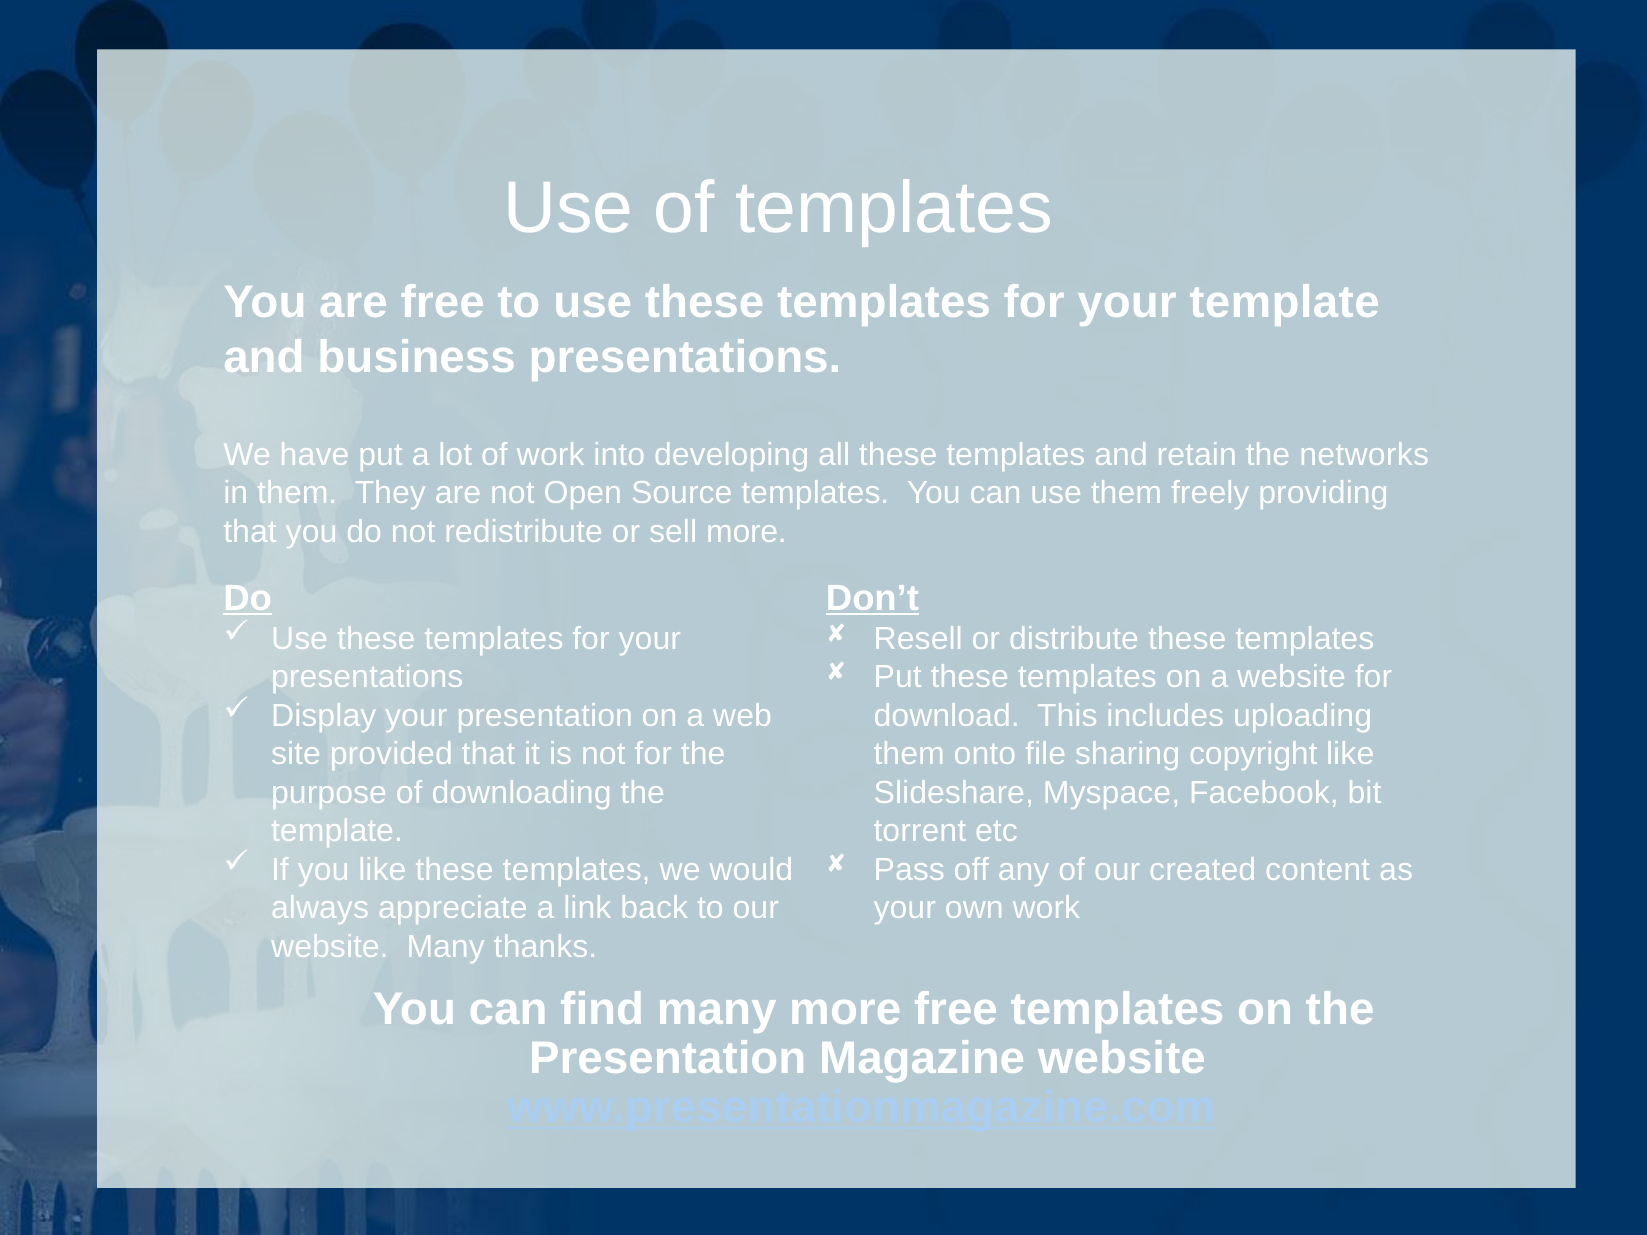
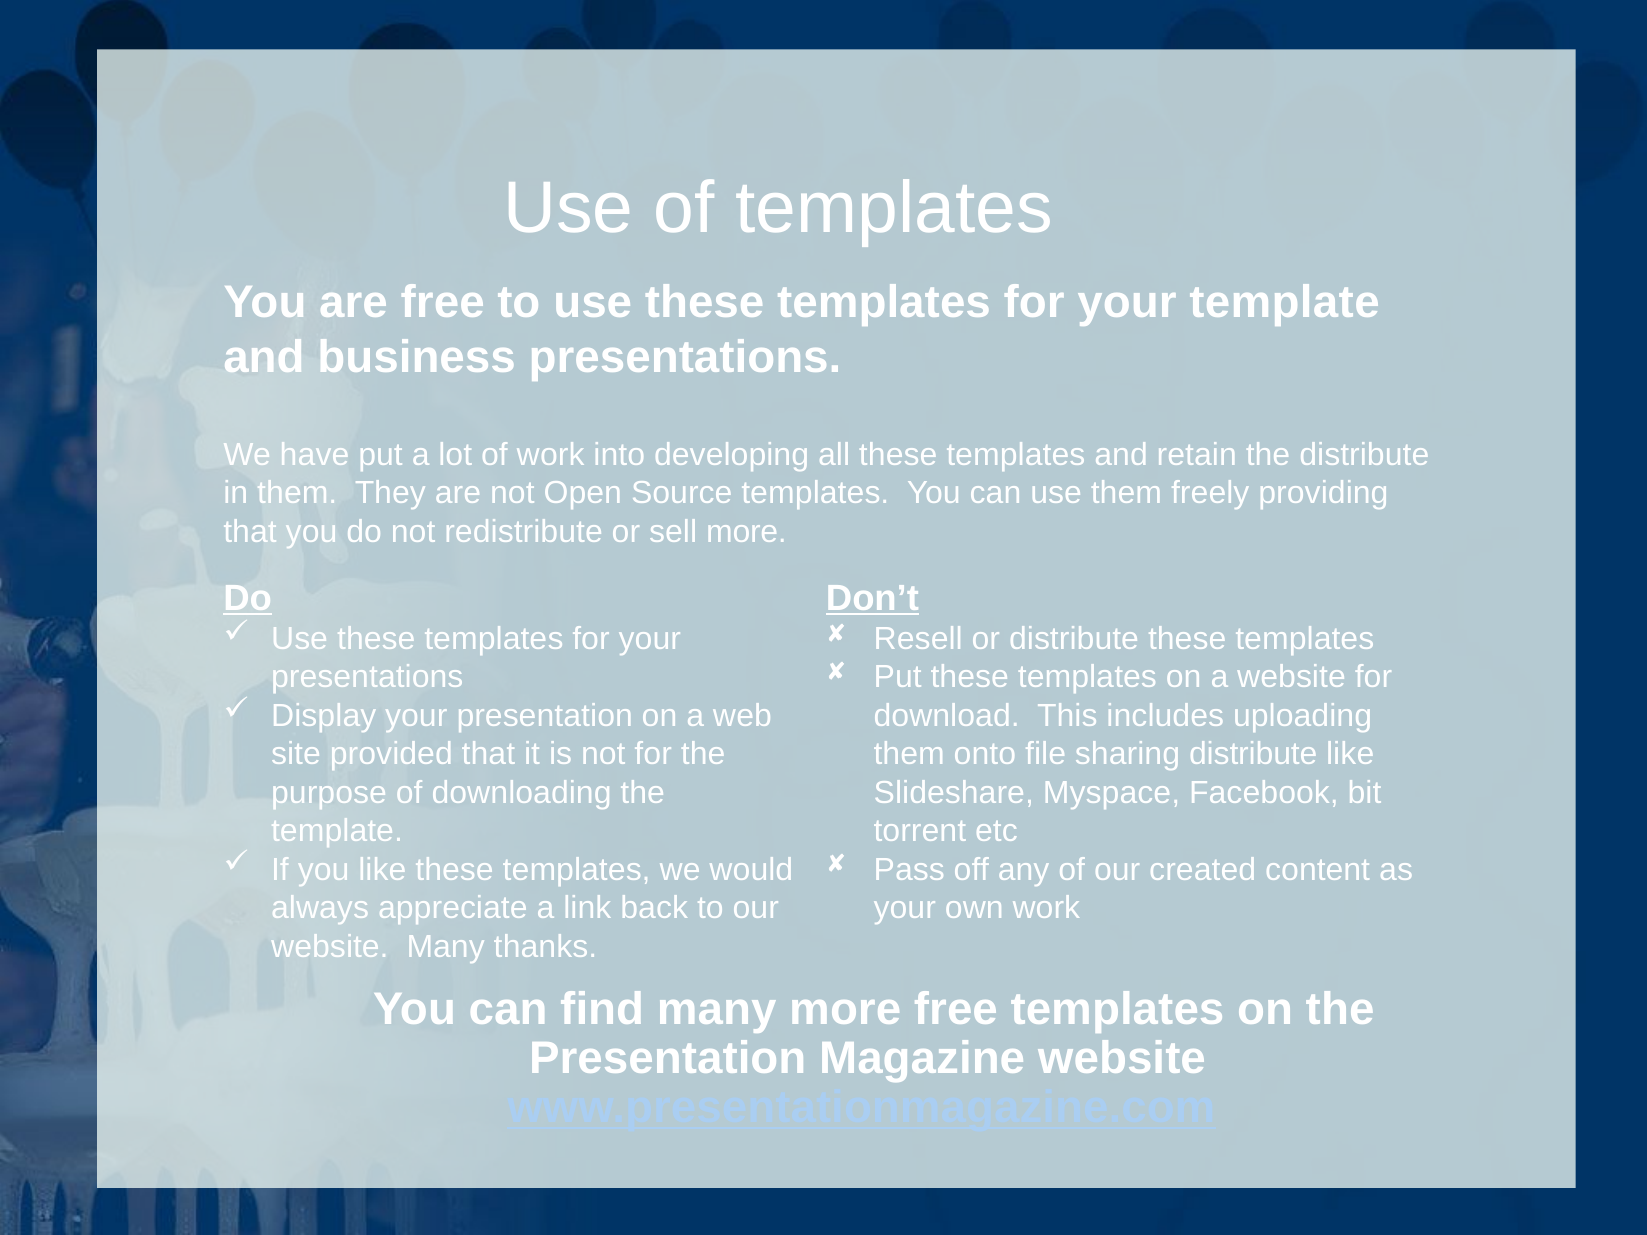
the networks: networks -> distribute
sharing copyright: copyright -> distribute
